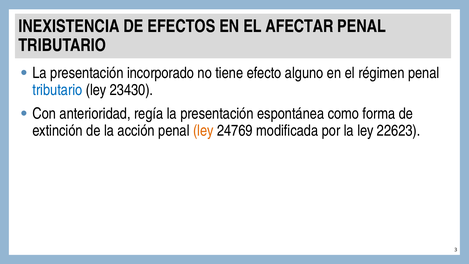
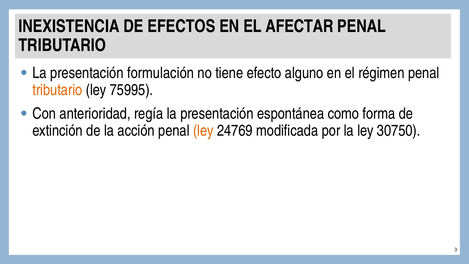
incorporado: incorporado -> formulación
tributario at (57, 90) colour: blue -> orange
23430: 23430 -> 75995
22623: 22623 -> 30750
